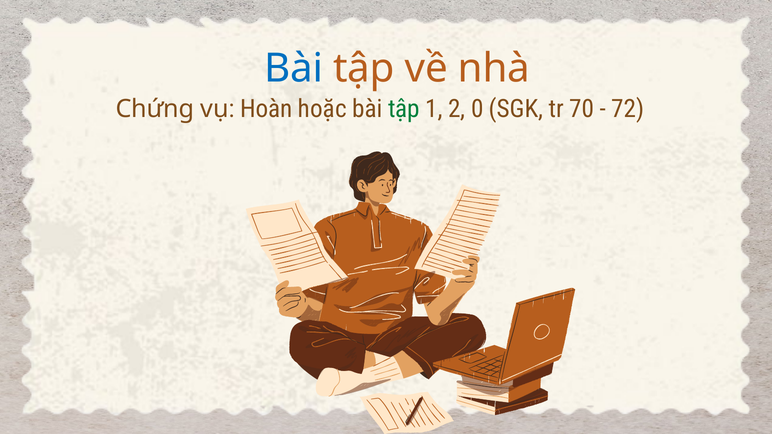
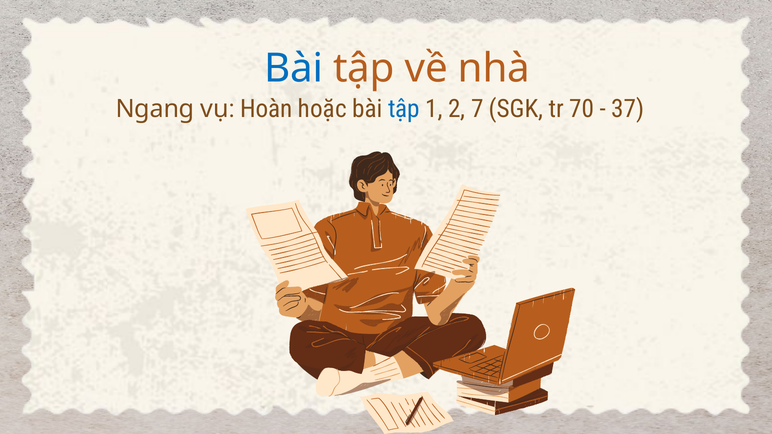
Chứng: Chứng -> Ngang
tập at (404, 109) colour: green -> blue
0: 0 -> 7
72: 72 -> 37
